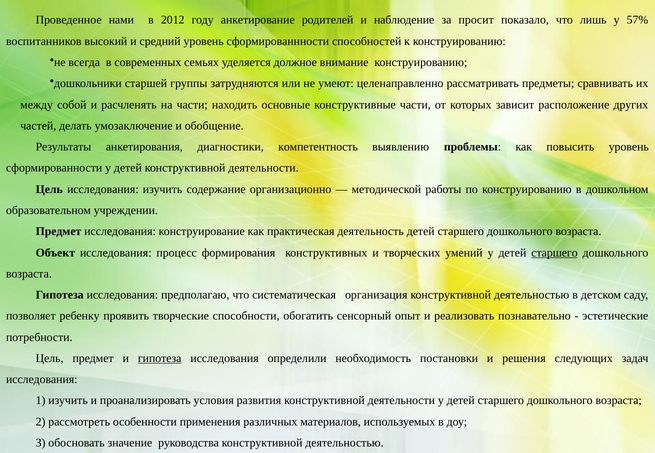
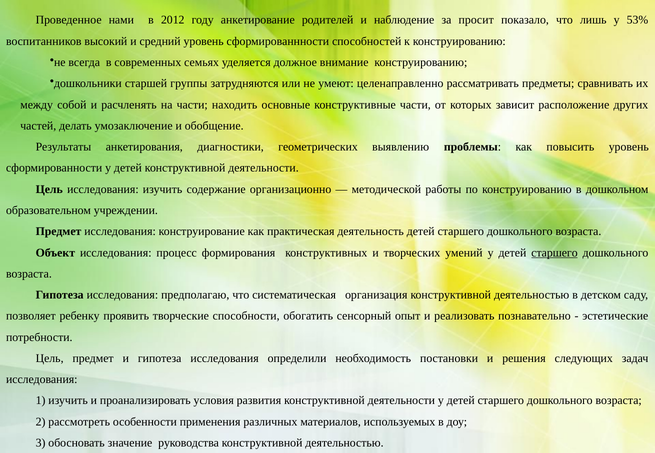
57%: 57% -> 53%
компетентность: компетентность -> геометрических
гипотеза at (160, 359) underline: present -> none
